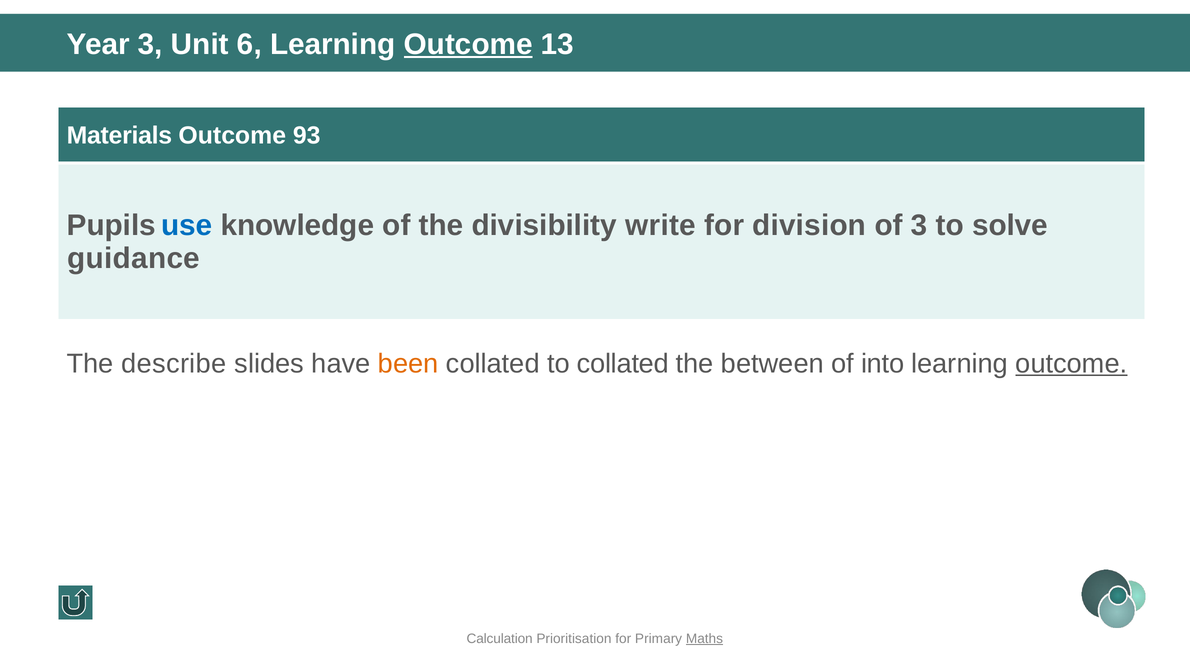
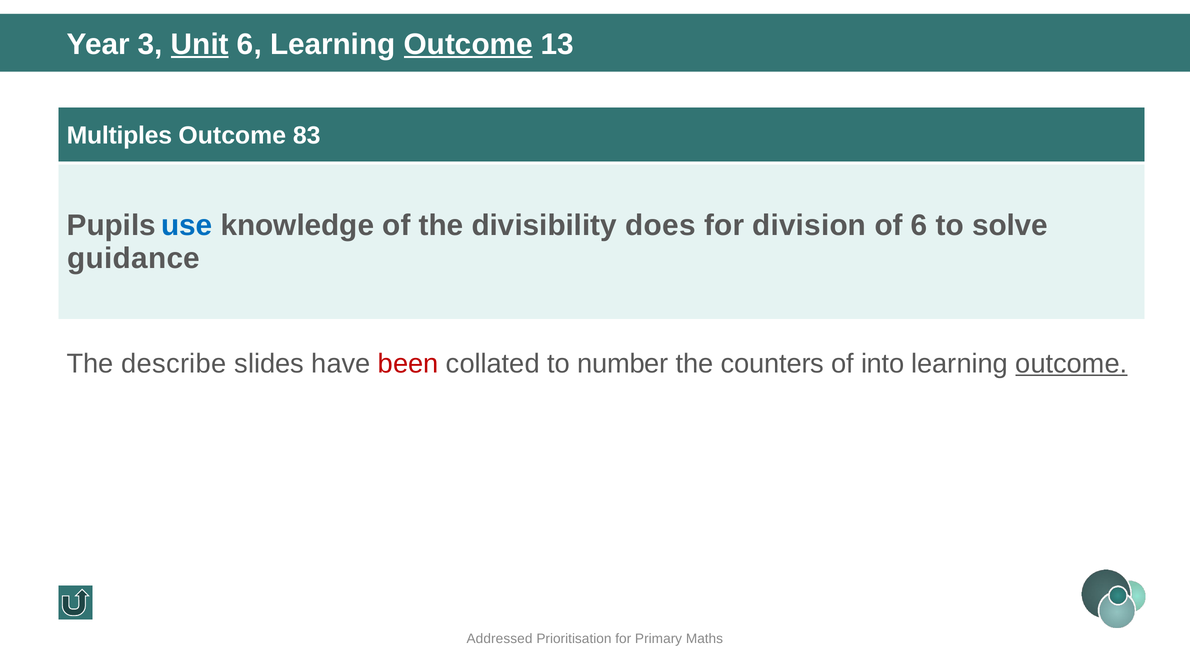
Unit underline: none -> present
Materials: Materials -> Multiples
93: 93 -> 83
write: write -> does
of 3: 3 -> 6
been colour: orange -> red
to collated: collated -> number
between: between -> counters
Calculation: Calculation -> Addressed
Maths underline: present -> none
